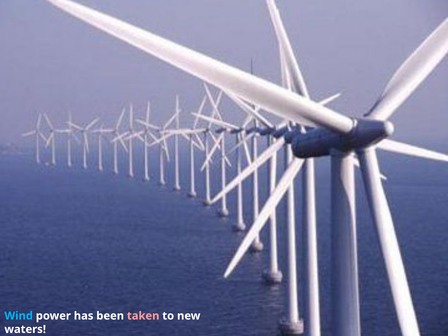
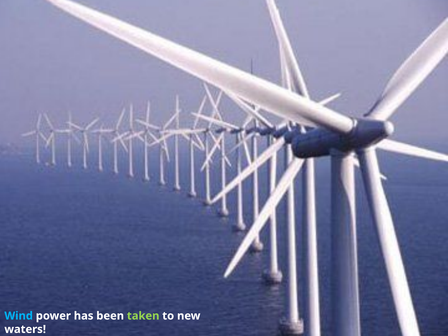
taken colour: pink -> light green
